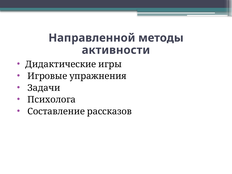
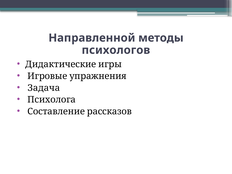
активности: активности -> психологов
Задачи: Задачи -> Задача
